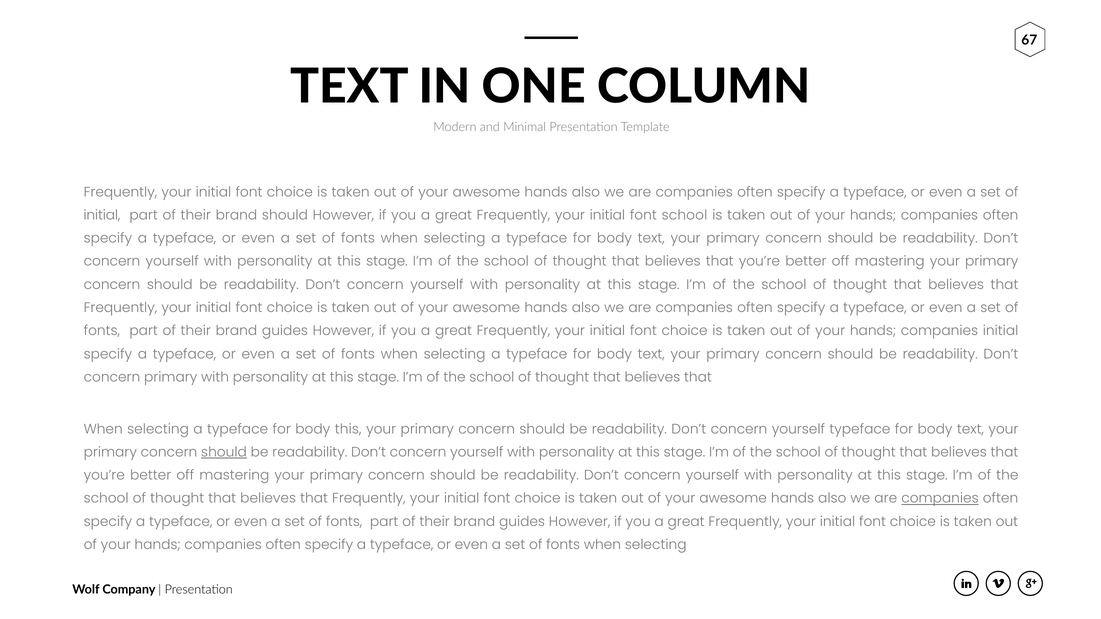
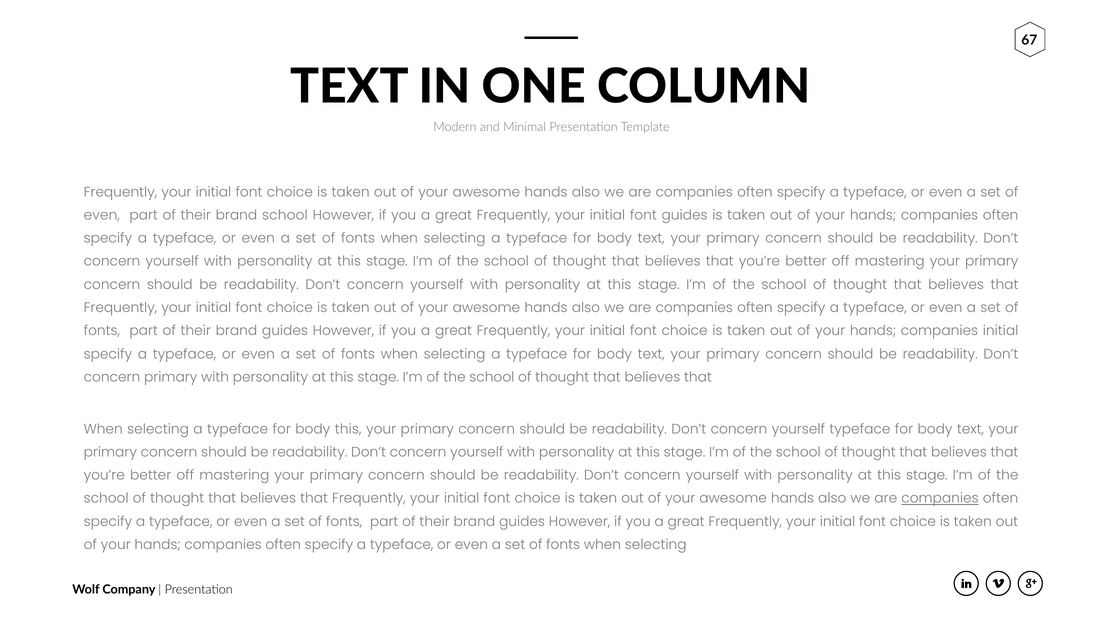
initial at (102, 215): initial -> even
brand should: should -> school
font school: school -> guides
should at (224, 452) underline: present -> none
